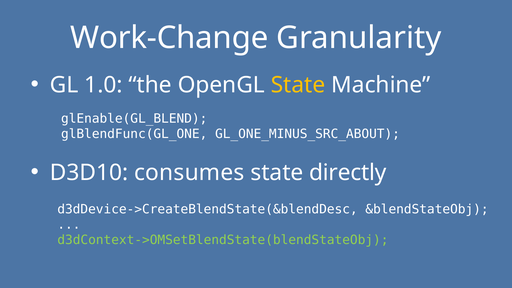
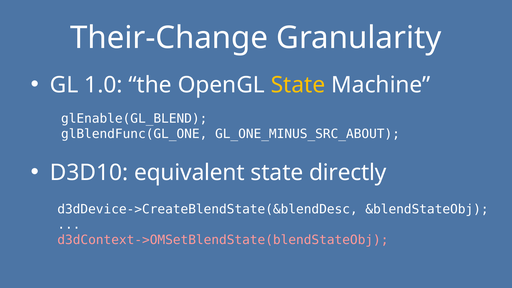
Work-Change: Work-Change -> Their-Change
consumes: consumes -> equivalent
d3dContext->OMSetBlendState(blendStateObj colour: light green -> pink
